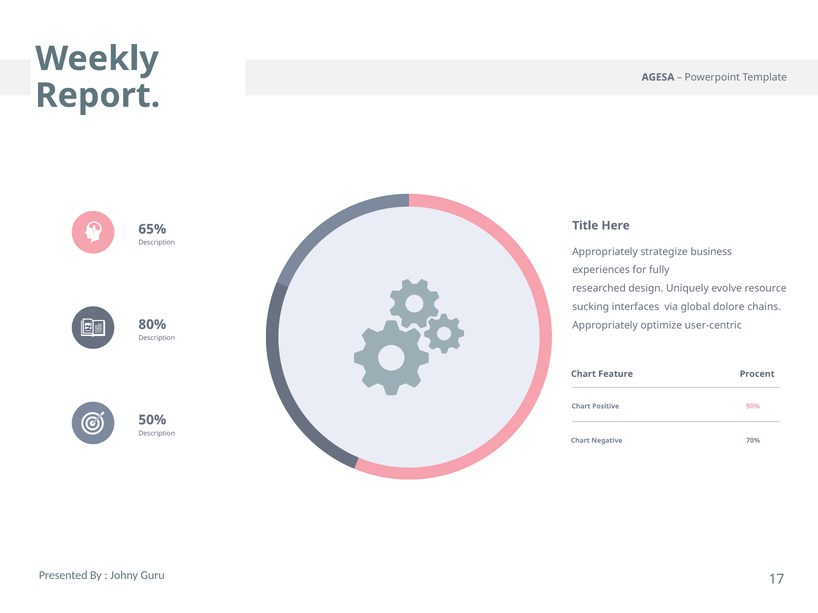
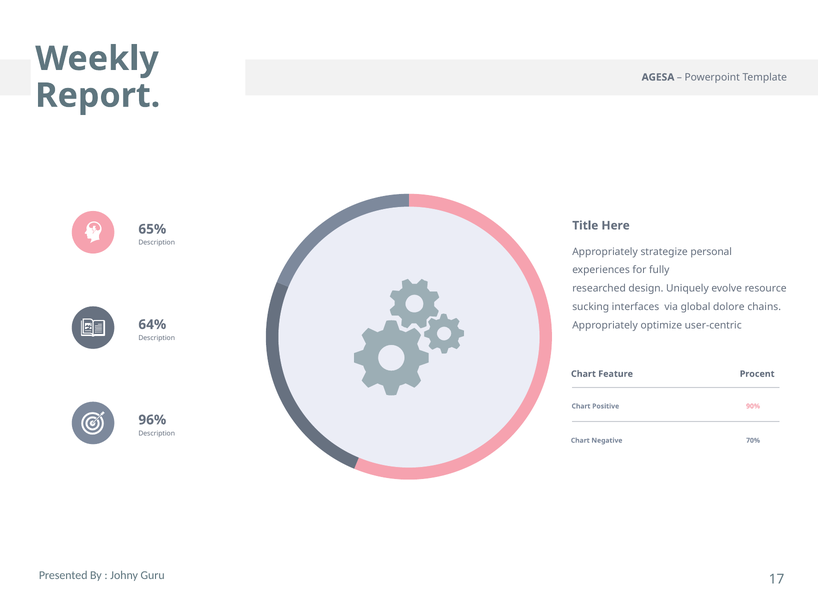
business: business -> personal
80%: 80% -> 64%
50%: 50% -> 96%
